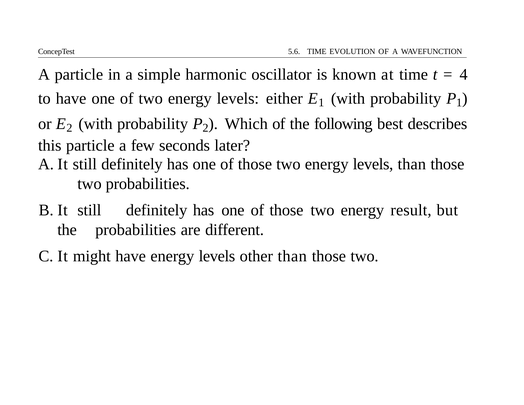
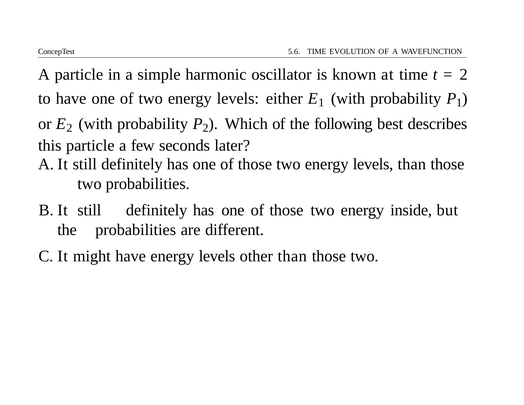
4 at (464, 75): 4 -> 2
result: result -> inside
